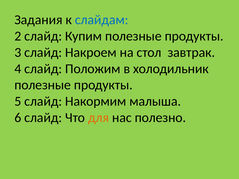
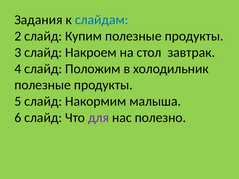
для colour: orange -> purple
